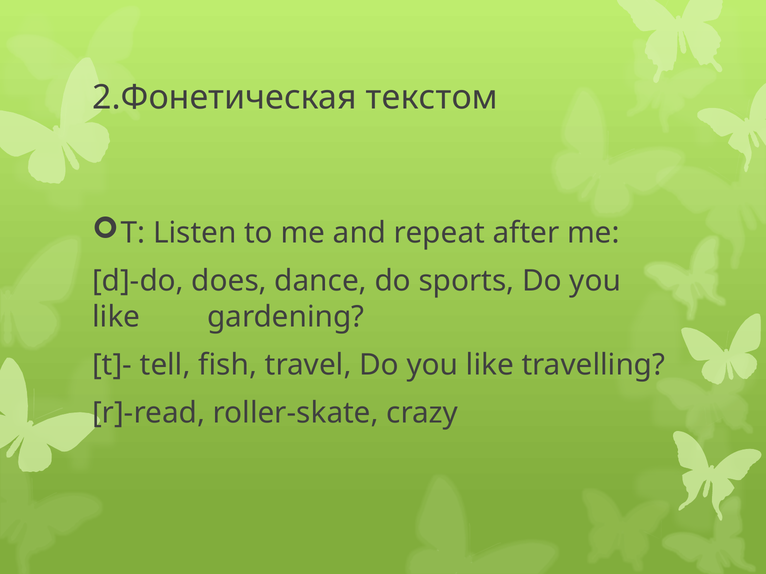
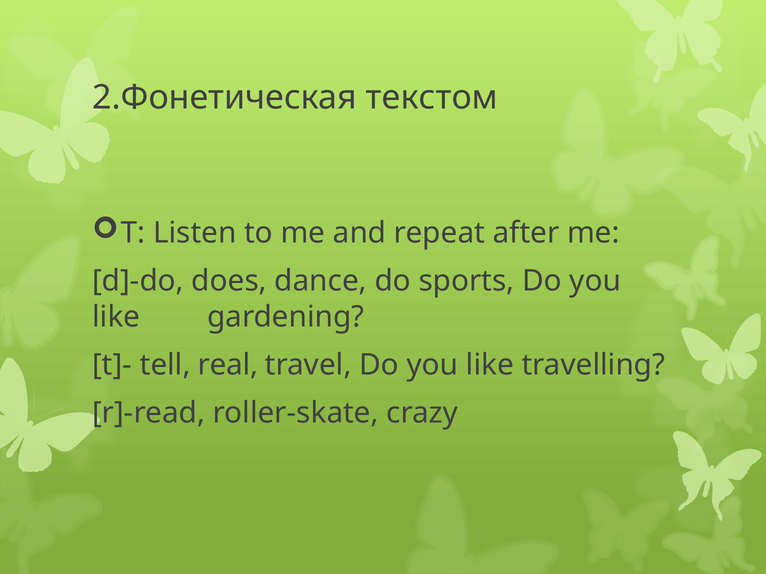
fish: fish -> real
